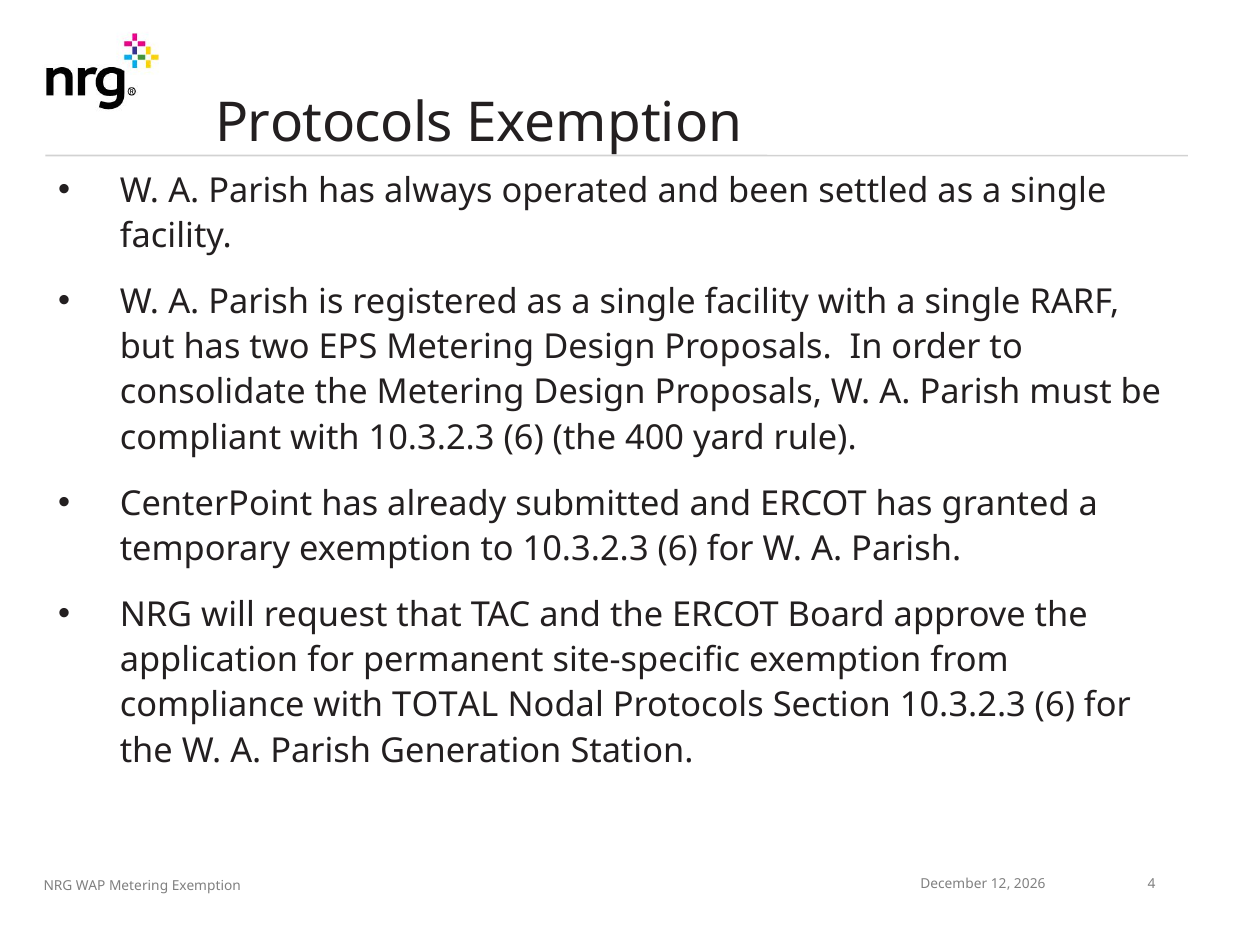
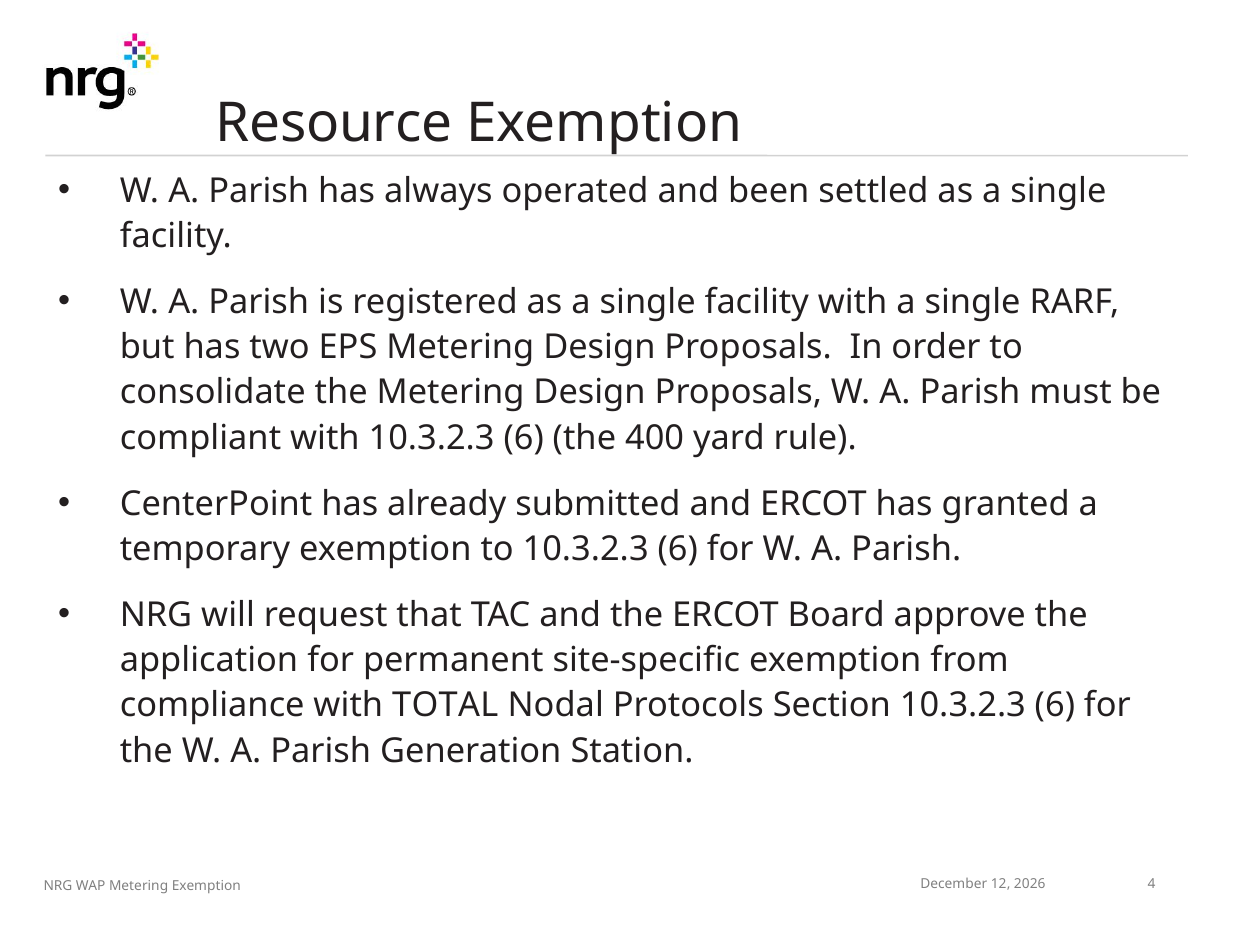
Protocols at (334, 124): Protocols -> Resource
